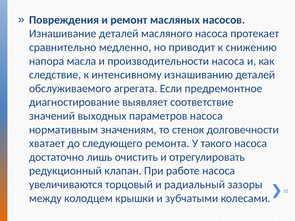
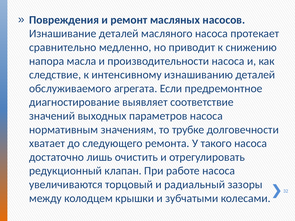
стенок: стенок -> трубке
